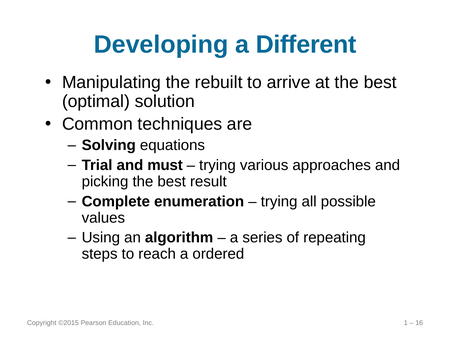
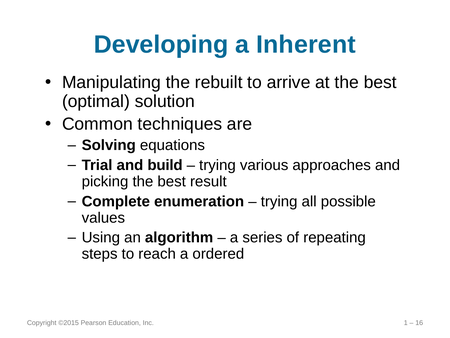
Different: Different -> Inherent
must: must -> build
